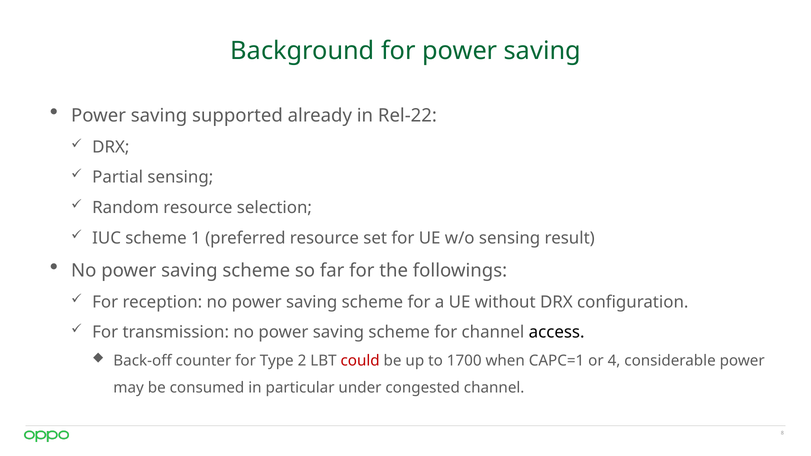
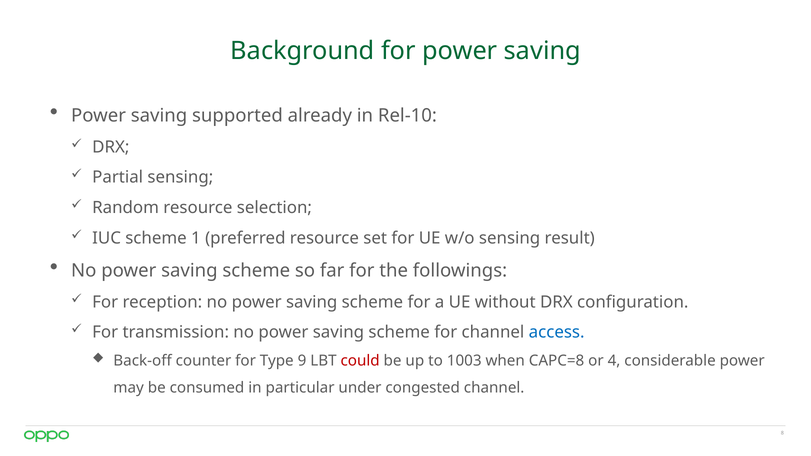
Rel-22: Rel-22 -> Rel-10
access colour: black -> blue
2: 2 -> 9
1700: 1700 -> 1003
CAPC=1: CAPC=1 -> CAPC=8
